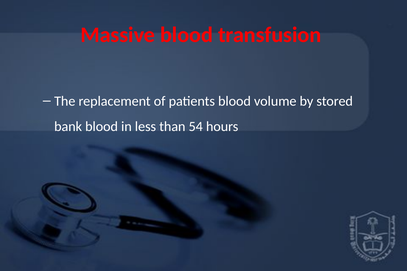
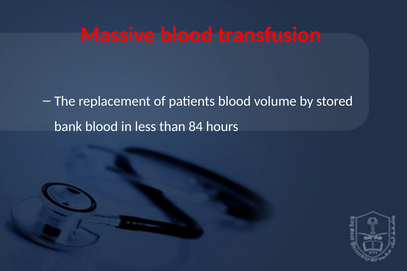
54: 54 -> 84
